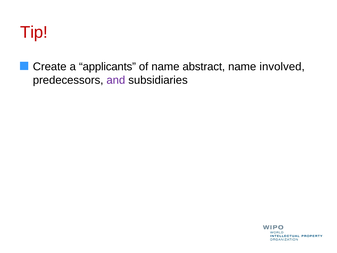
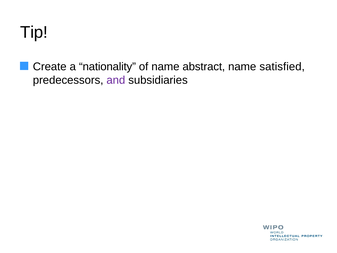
Tip colour: red -> black
applicants: applicants -> nationality
involved: involved -> satisfied
